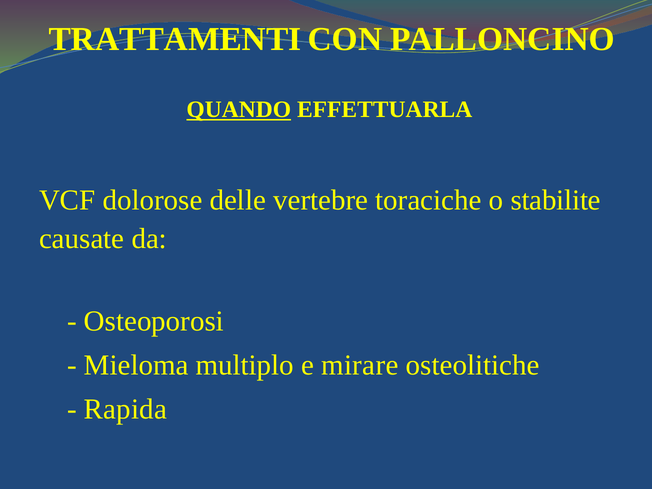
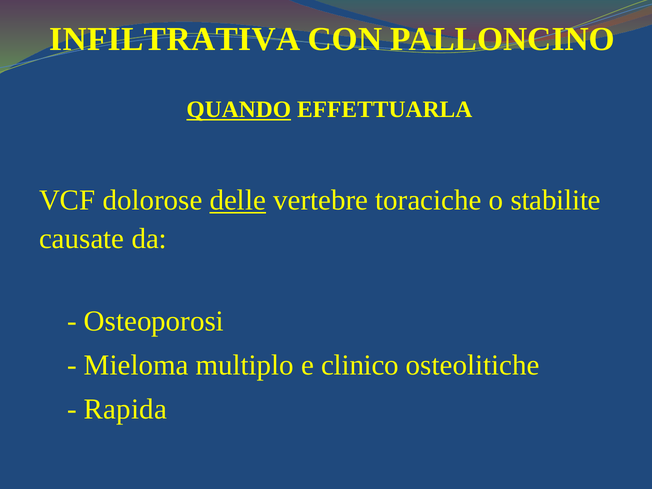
TRATTAMENTI: TRATTAMENTI -> INFILTRATIVA
delle underline: none -> present
mirare: mirare -> clinico
